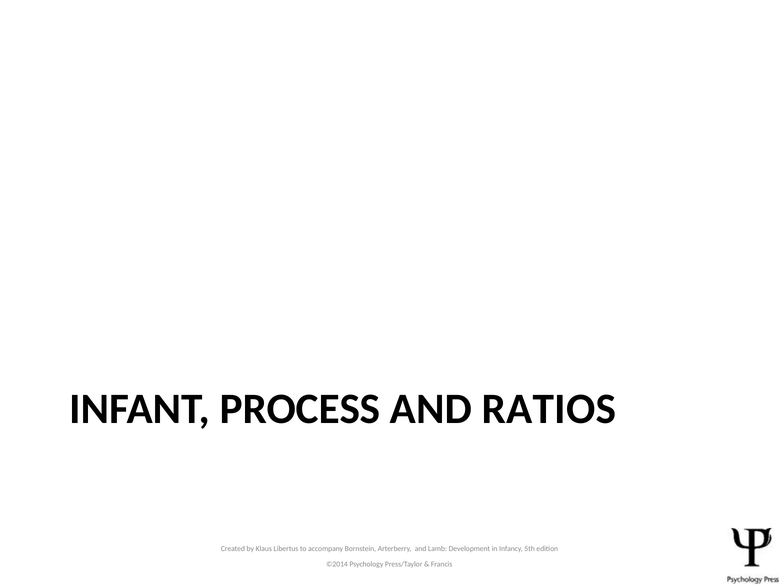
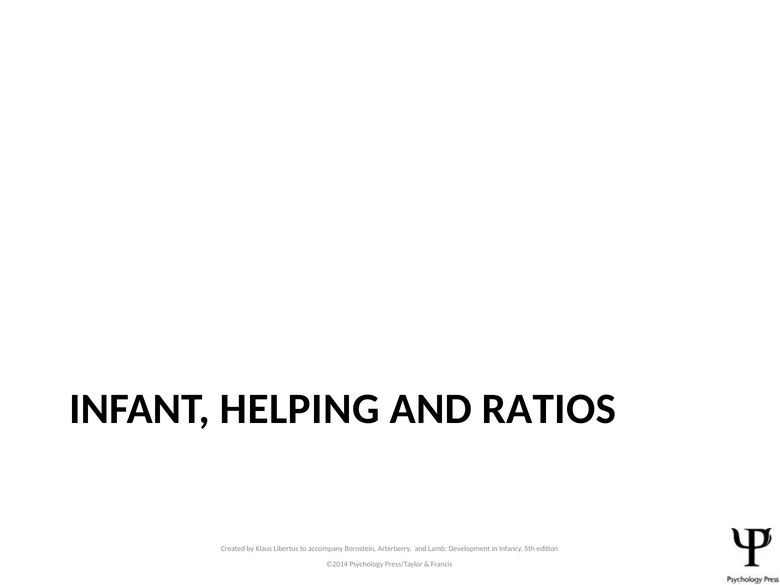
PROCESS: PROCESS -> HELPING
